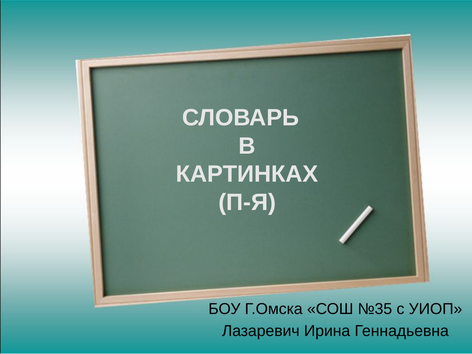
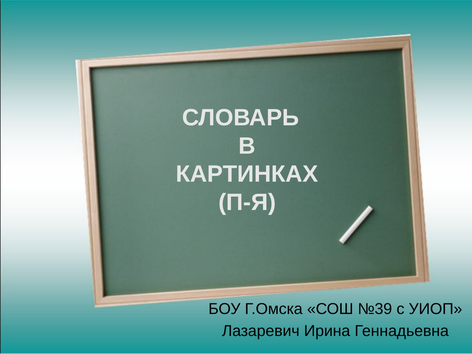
№35: №35 -> №39
